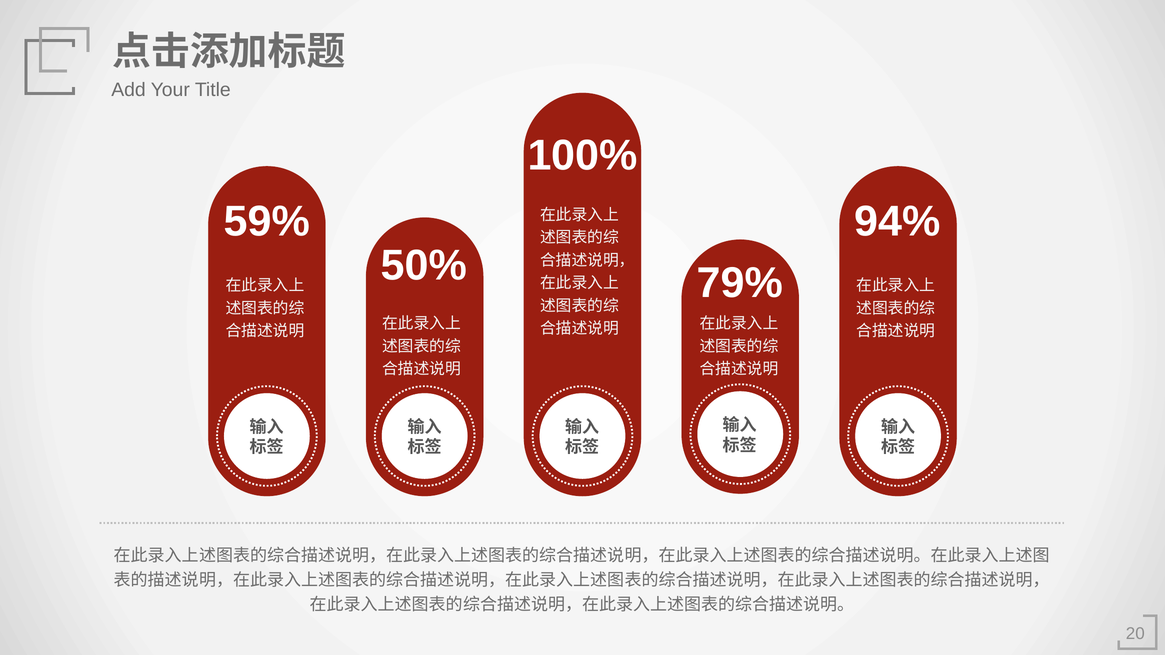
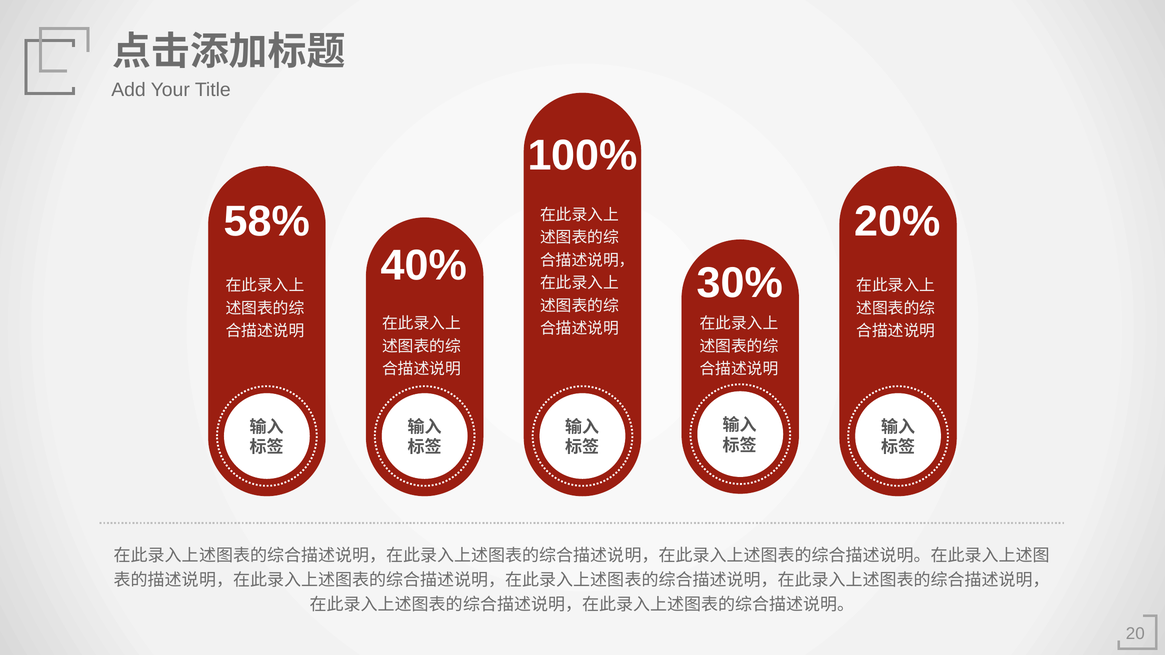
59%: 59% -> 58%
94%: 94% -> 20%
50%: 50% -> 40%
79%: 79% -> 30%
